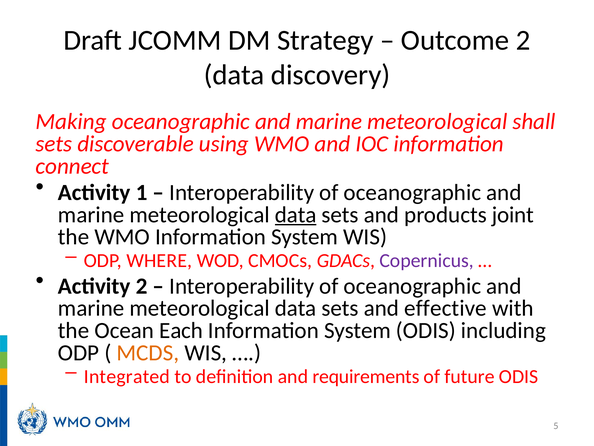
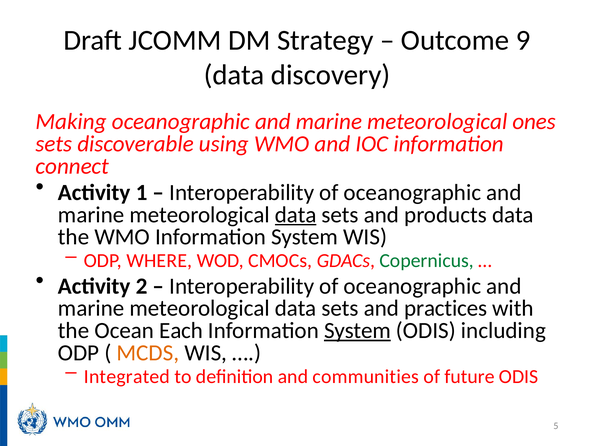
Outcome 2: 2 -> 9
shall: shall -> ones
products joint: joint -> data
Copernicus colour: purple -> green
effective: effective -> practices
System at (358, 330) underline: none -> present
requirements: requirements -> communities
